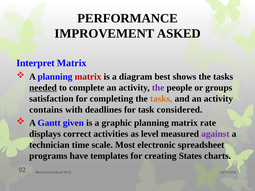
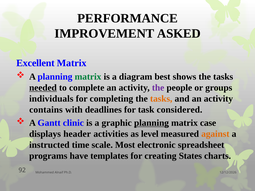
Interpret: Interpret -> Excellent
matrix at (88, 77) colour: red -> green
satisfaction: satisfaction -> individuals
given: given -> clinic
planning at (151, 123) underline: none -> present
rate: rate -> case
correct: correct -> header
against colour: purple -> orange
technician: technician -> instructed
